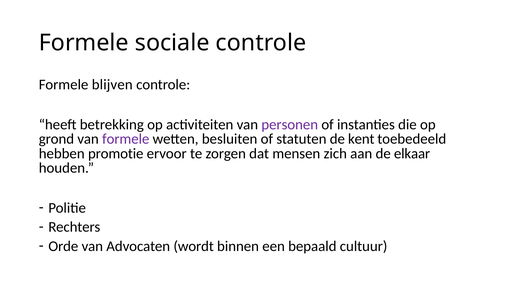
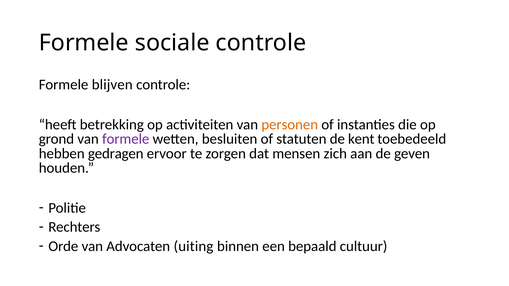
personen colour: purple -> orange
promotie: promotie -> gedragen
elkaar: elkaar -> geven
wordt: wordt -> uiting
